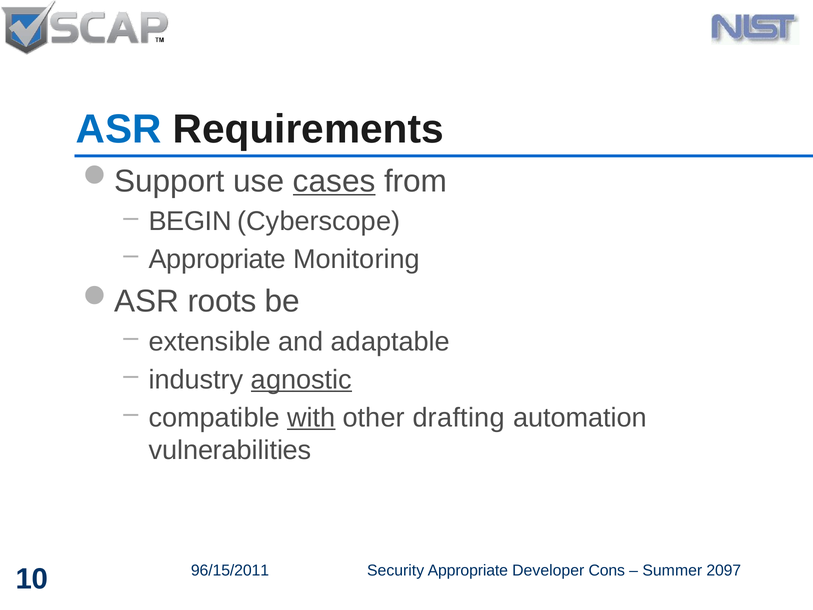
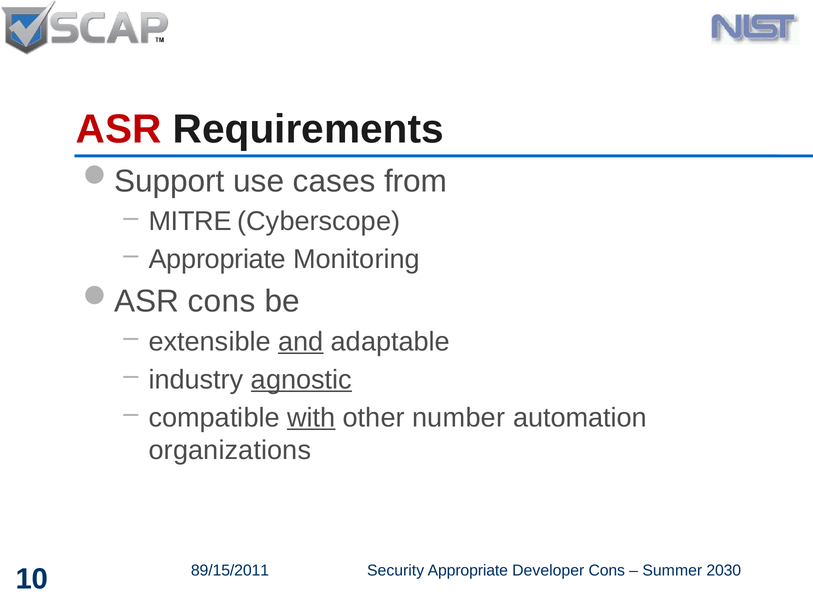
ASR colour: blue -> red
cases underline: present -> none
BEGIN: BEGIN -> MITRE
roots at (222, 301): roots -> cons
and underline: none -> present
drafting: drafting -> number
vulnerabilities: vulnerabilities -> organizations
96/15/2011: 96/15/2011 -> 89/15/2011
2097: 2097 -> 2030
